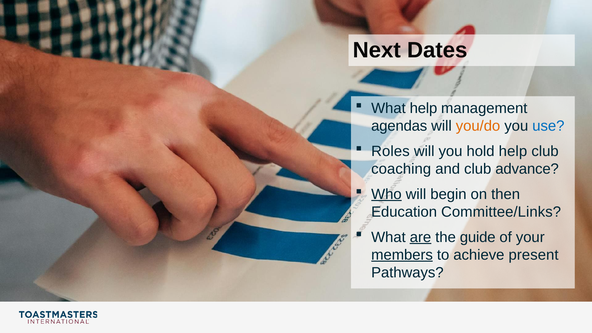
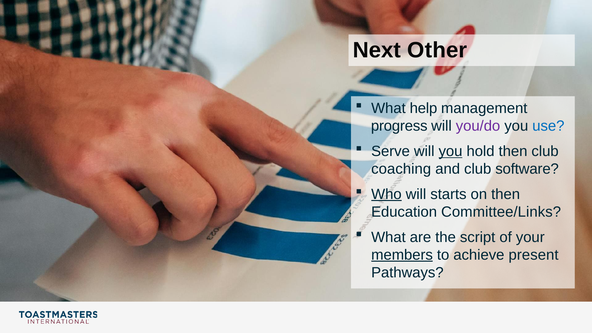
Dates: Dates -> Other
agendas: agendas -> progress
you/do colour: orange -> purple
Roles: Roles -> Serve
you at (451, 151) underline: none -> present
hold help: help -> then
advance: advance -> software
begin: begin -> starts
are underline: present -> none
guide: guide -> script
